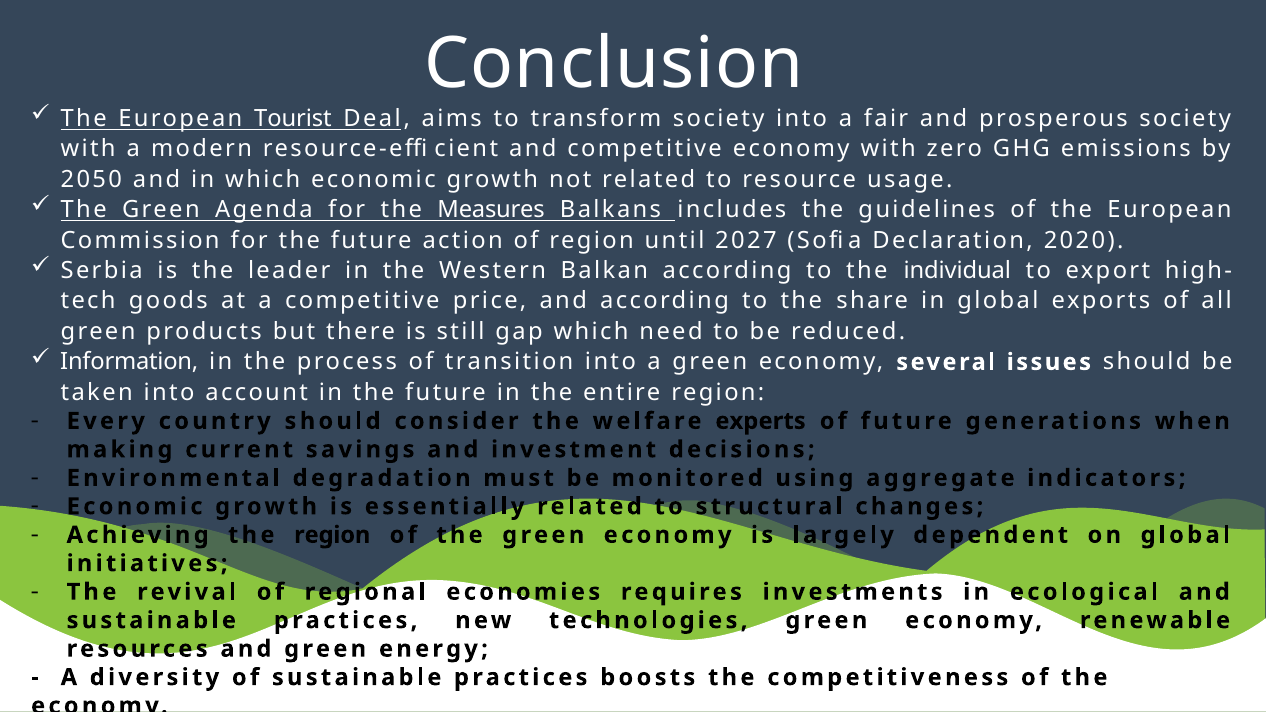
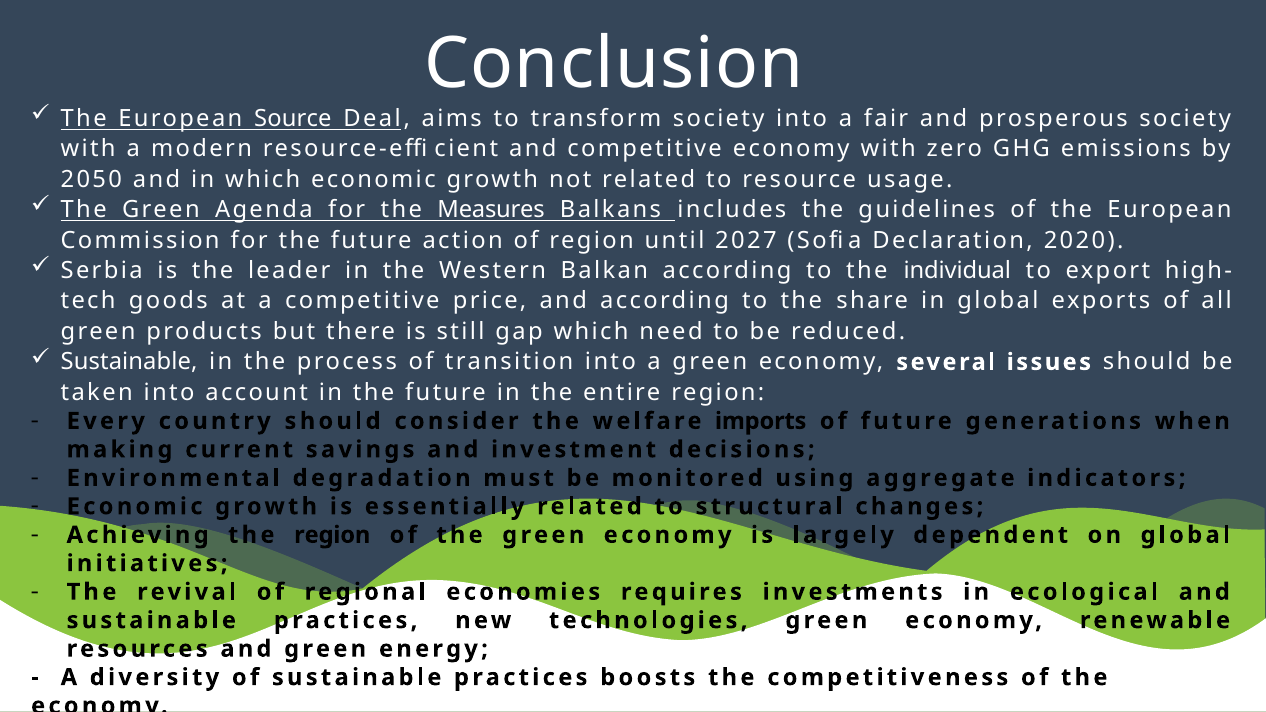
Tourist: Tourist -> Source
Information at (129, 362): Information -> Sustainable
experts: experts -> imports
